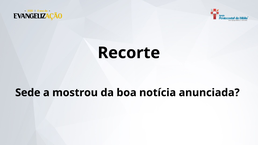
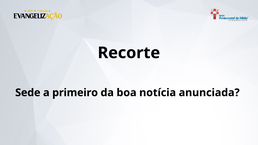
mostrou: mostrou -> primeiro
